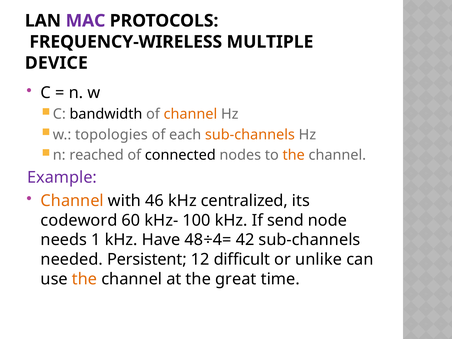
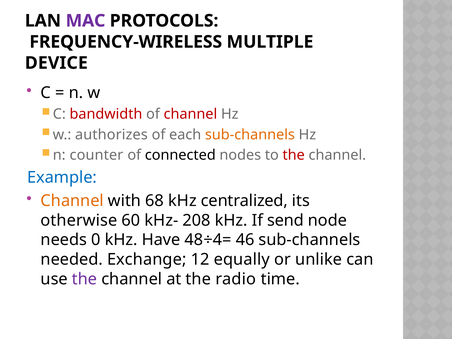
bandwidth colour: black -> red
channel at (190, 114) colour: orange -> red
topologies: topologies -> authorizes
reached: reached -> counter
the at (294, 155) colour: orange -> red
Example colour: purple -> blue
46: 46 -> 68
codeword: codeword -> otherwise
100: 100 -> 208
1: 1 -> 0
42: 42 -> 46
Persistent: Persistent -> Exchange
difficult: difficult -> equally
the at (85, 279) colour: orange -> purple
great: great -> radio
